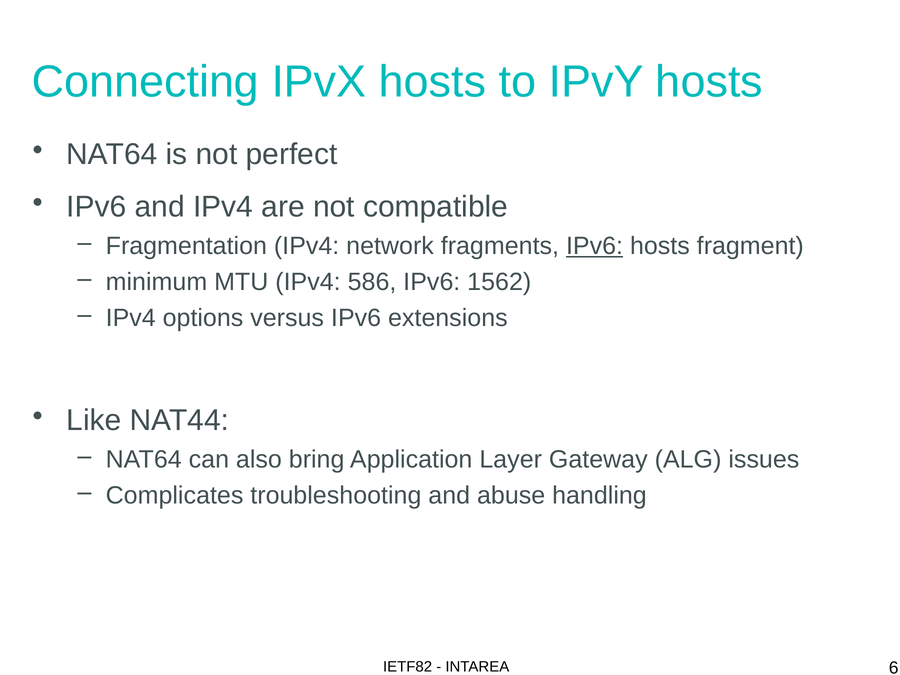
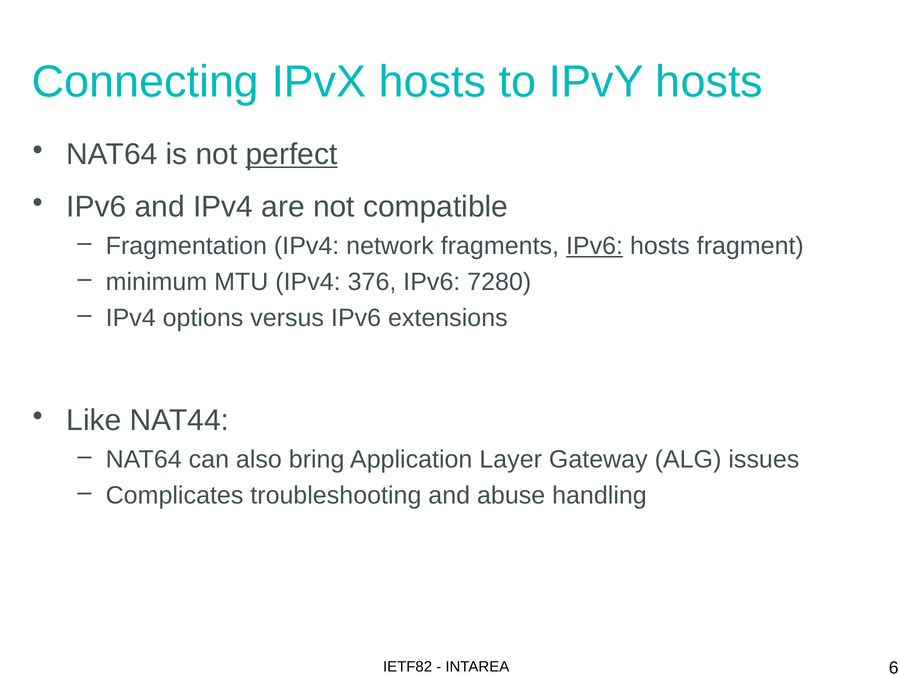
perfect underline: none -> present
586: 586 -> 376
1562: 1562 -> 7280
